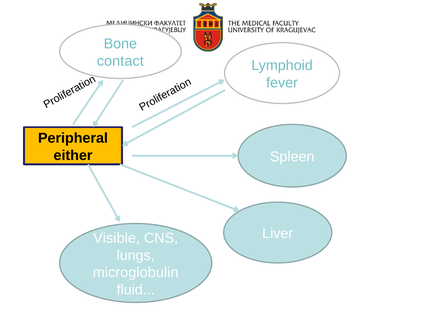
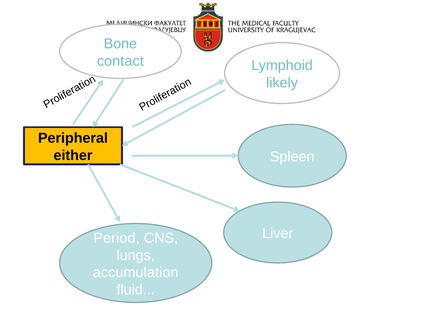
fever: fever -> likely
Visible: Visible -> Period
microglobulin: microglobulin -> accumulation
